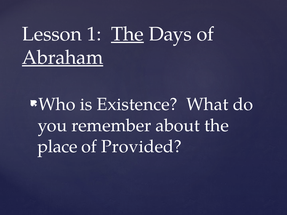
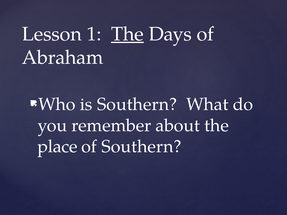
Abraham underline: present -> none
is Existence: Existence -> Southern
of Provided: Provided -> Southern
